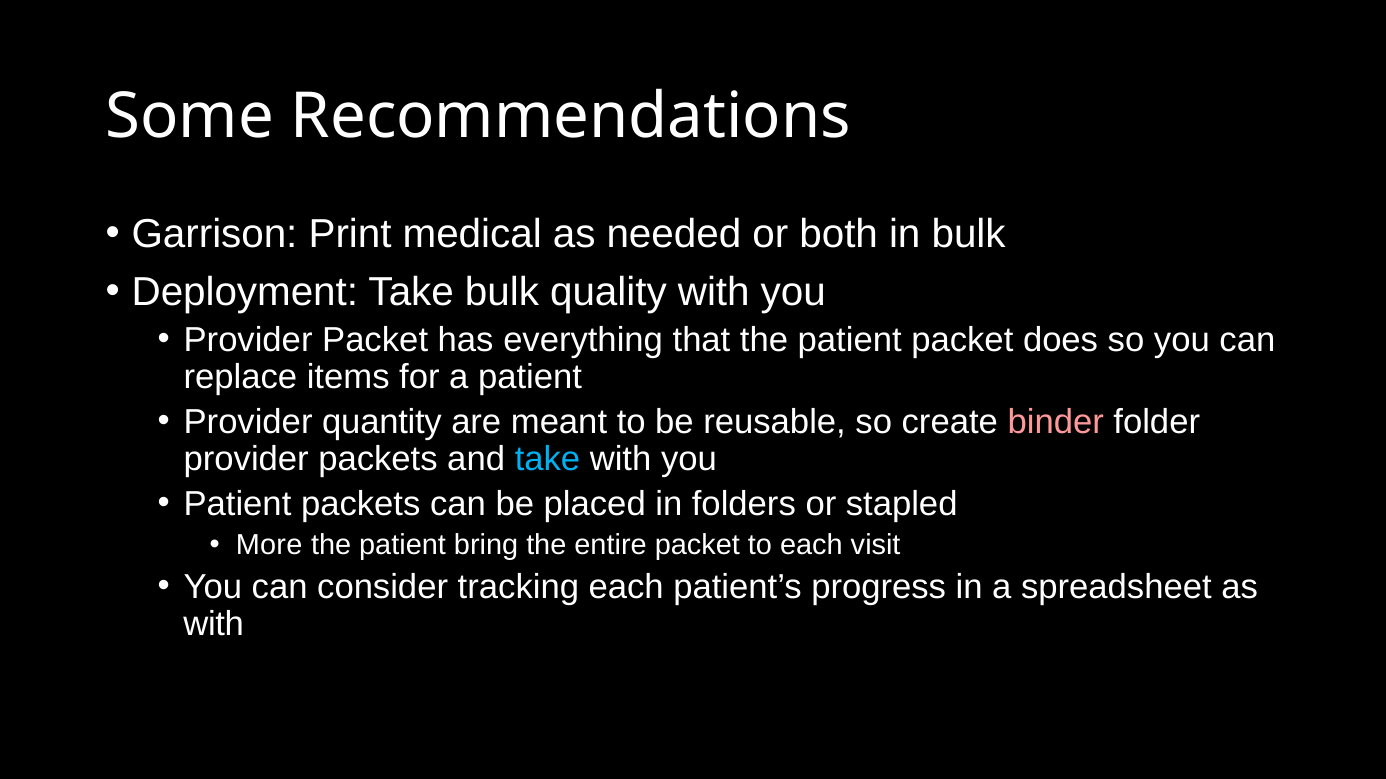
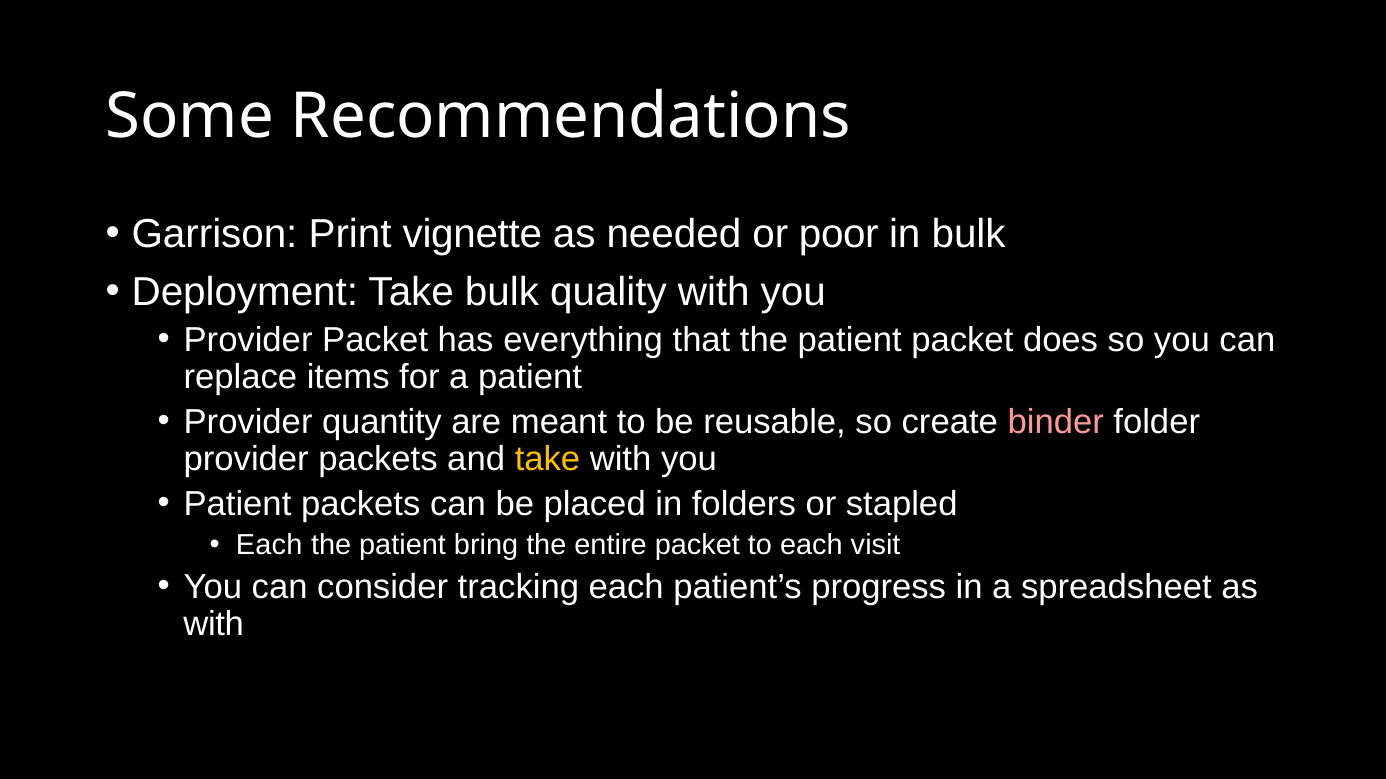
medical: medical -> vignette
both: both -> poor
take at (548, 460) colour: light blue -> yellow
More at (269, 546): More -> Each
